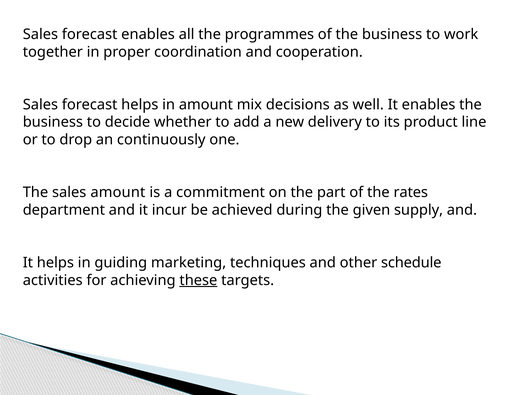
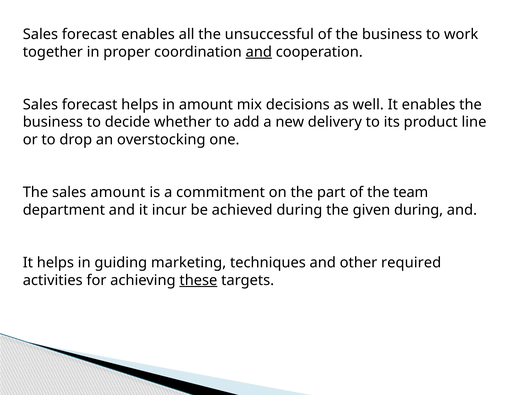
programmes: programmes -> unsuccessful
and at (259, 52) underline: none -> present
continuously: continuously -> overstocking
rates: rates -> team
given supply: supply -> during
schedule: schedule -> required
